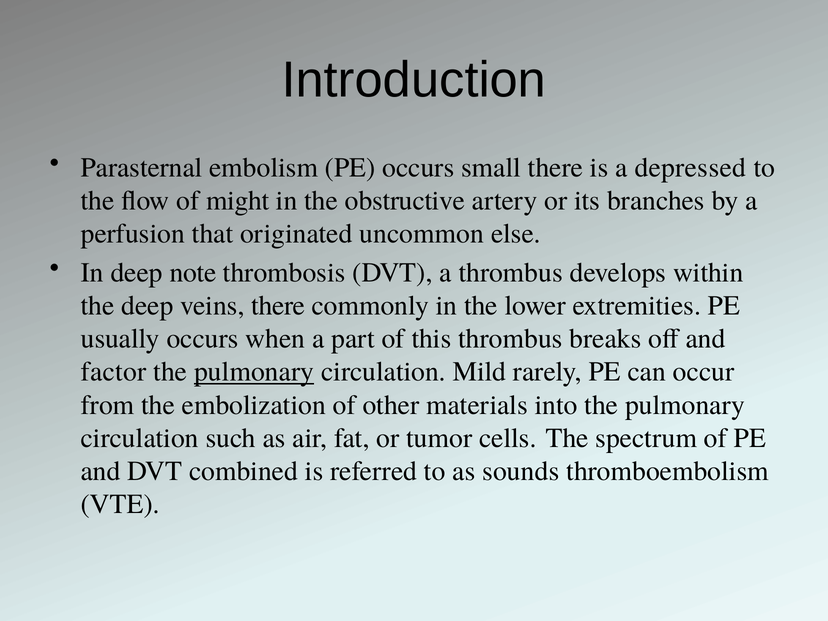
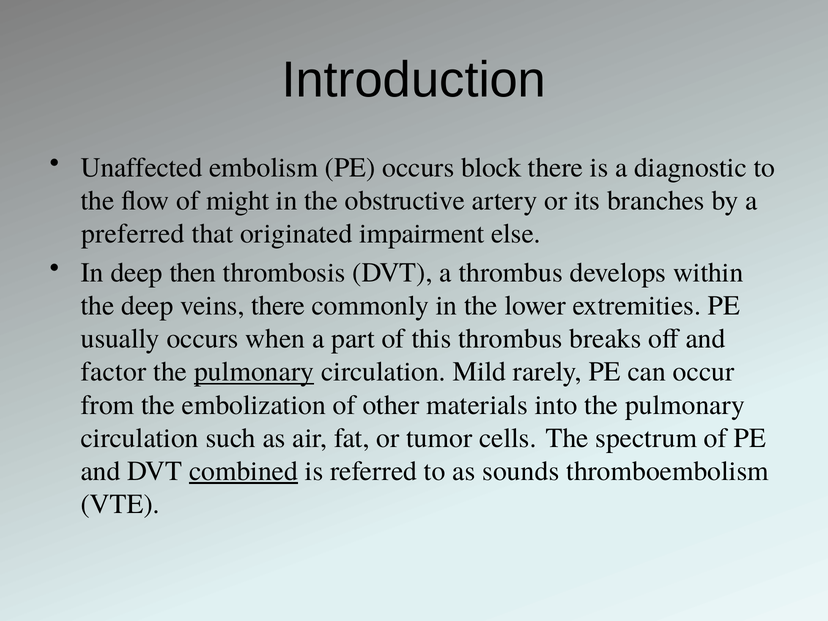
Parasternal: Parasternal -> Unaffected
small: small -> block
depressed: depressed -> diagnostic
perfusion: perfusion -> preferred
uncommon: uncommon -> impairment
note: note -> then
combined underline: none -> present
